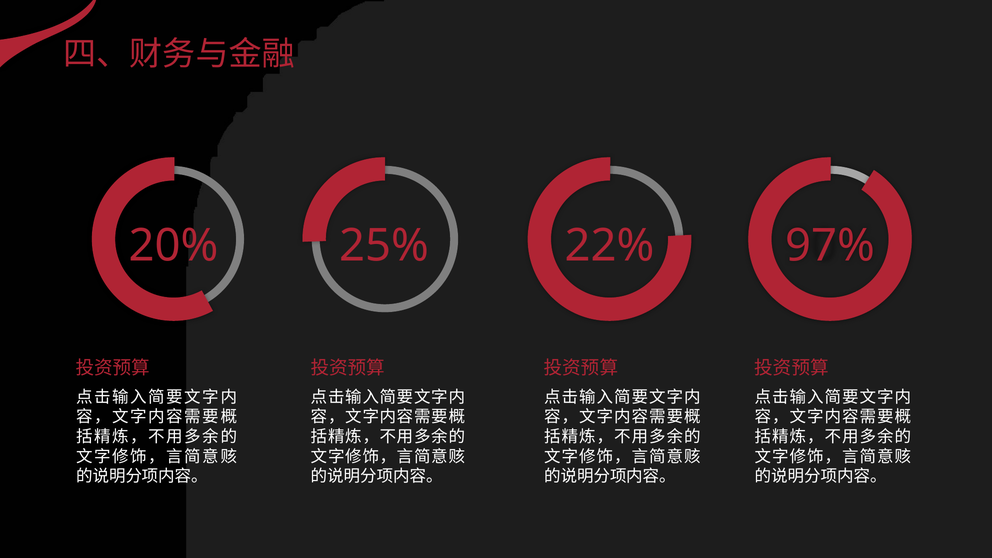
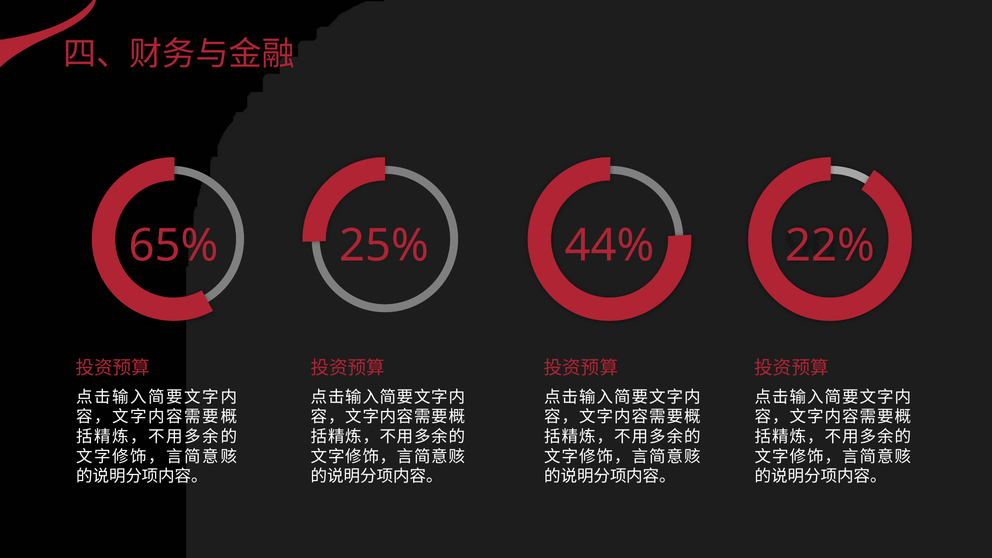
20%: 20% -> 65%
22%: 22% -> 44%
97%: 97% -> 22%
